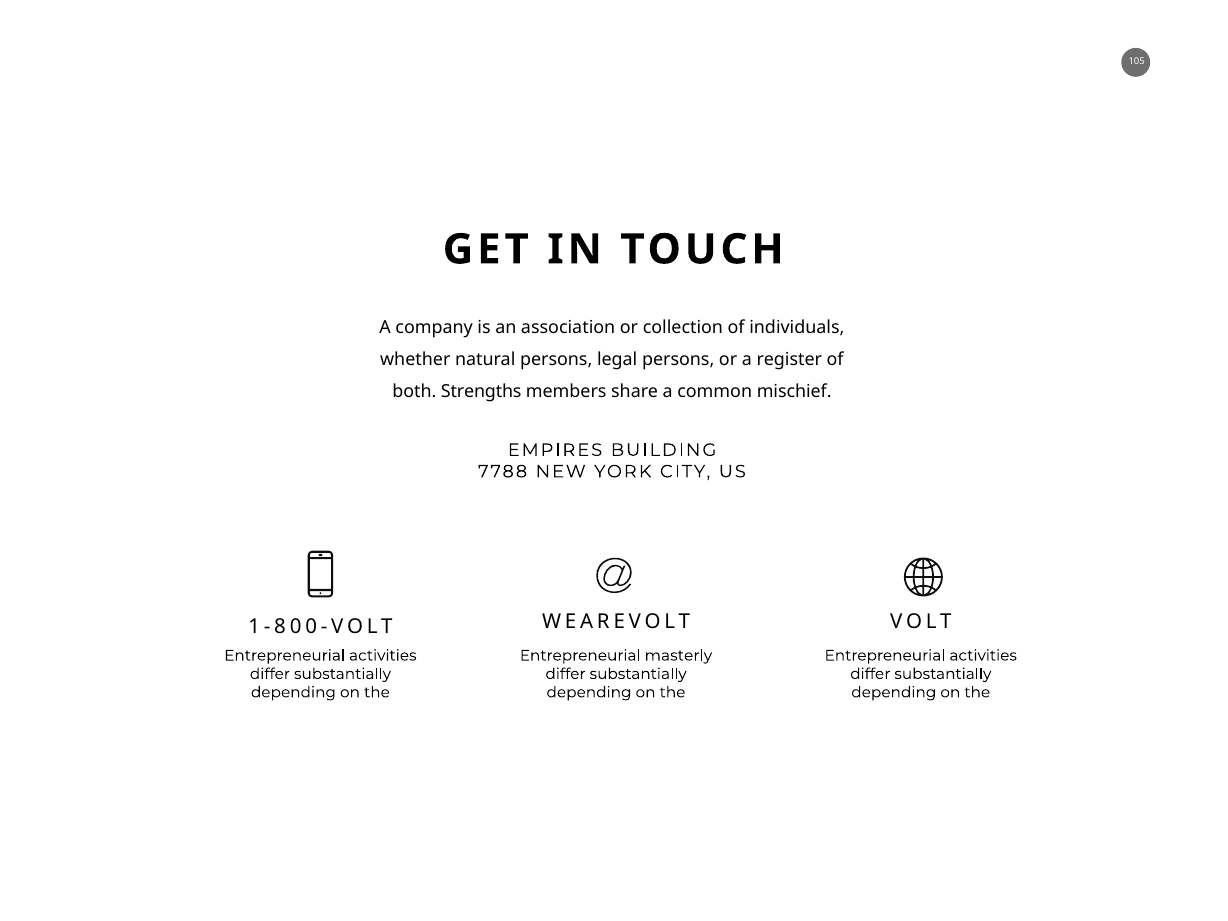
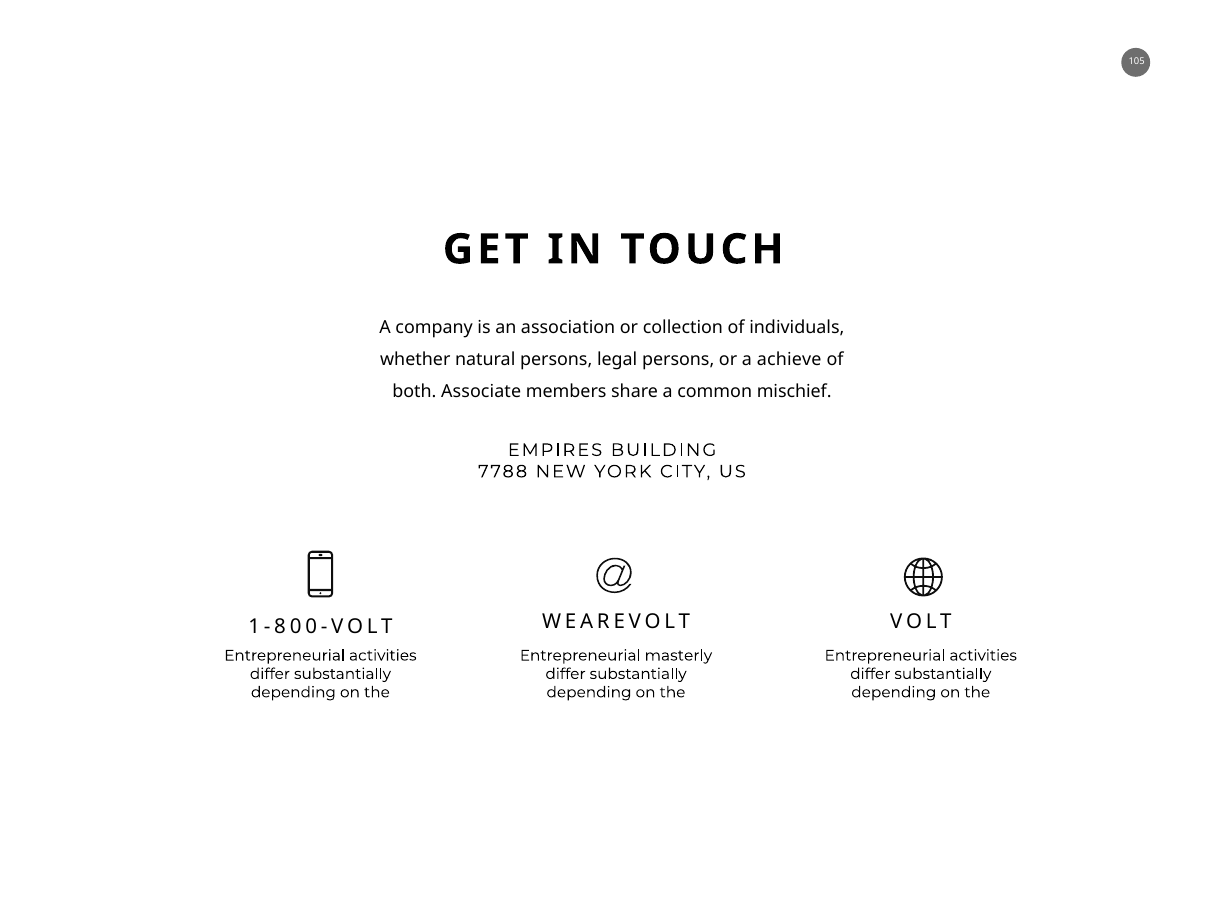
register: register -> achieve
Strengths: Strengths -> Associate
